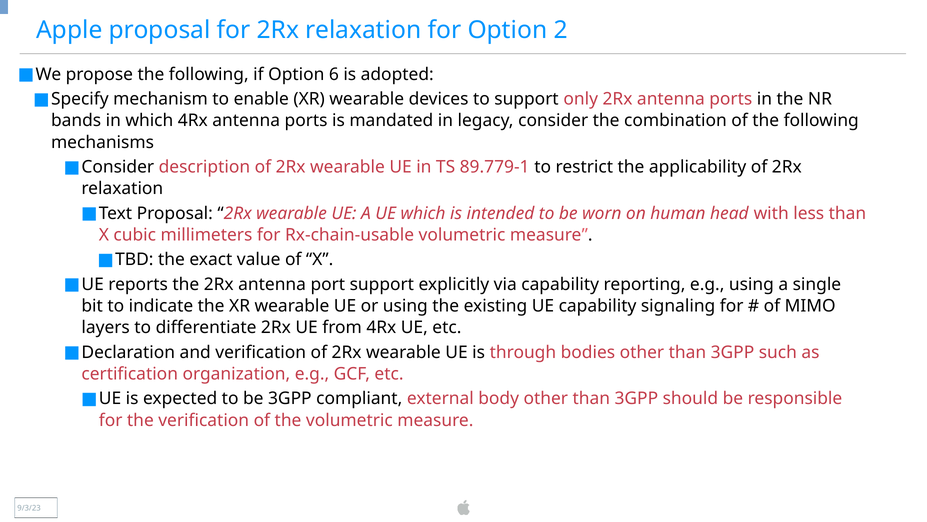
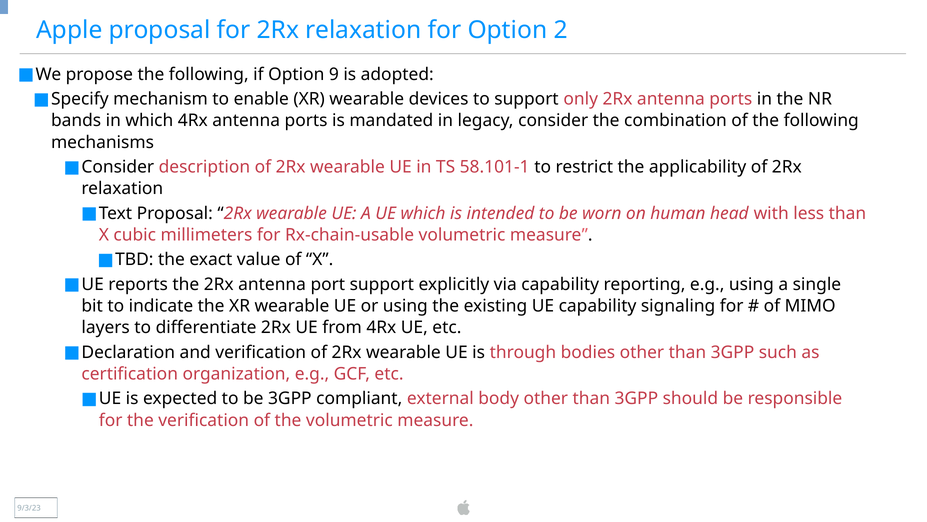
6: 6 -> 9
89.779-1: 89.779-1 -> 58.101-1
